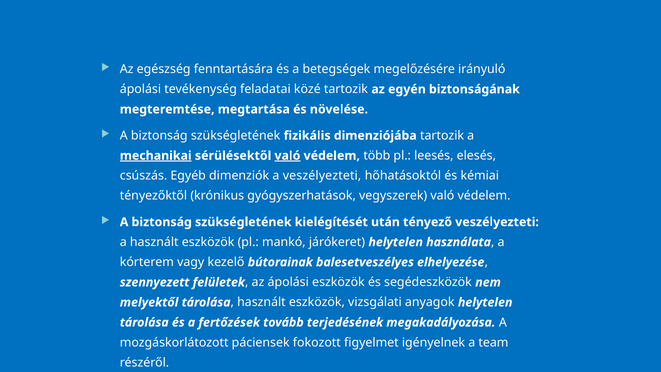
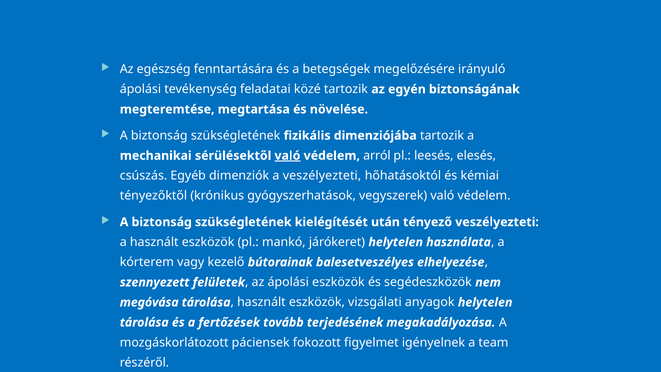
mechanikai underline: present -> none
több: több -> arról
melyektől: melyektől -> megóvása
